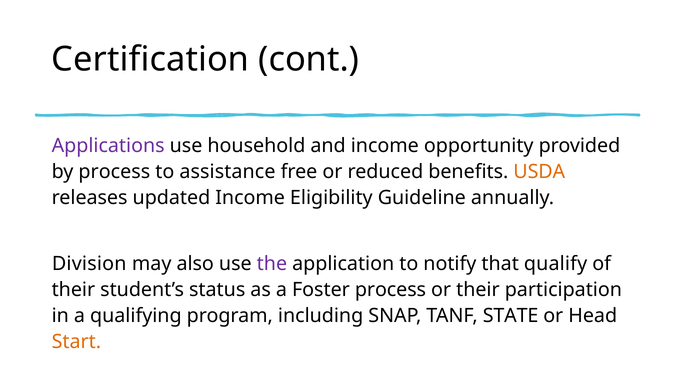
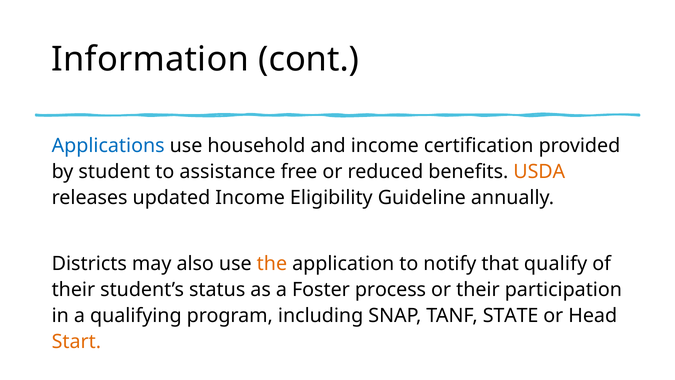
Certification: Certification -> Information
Applications colour: purple -> blue
opportunity: opportunity -> certification
by process: process -> student
Division: Division -> Districts
the colour: purple -> orange
